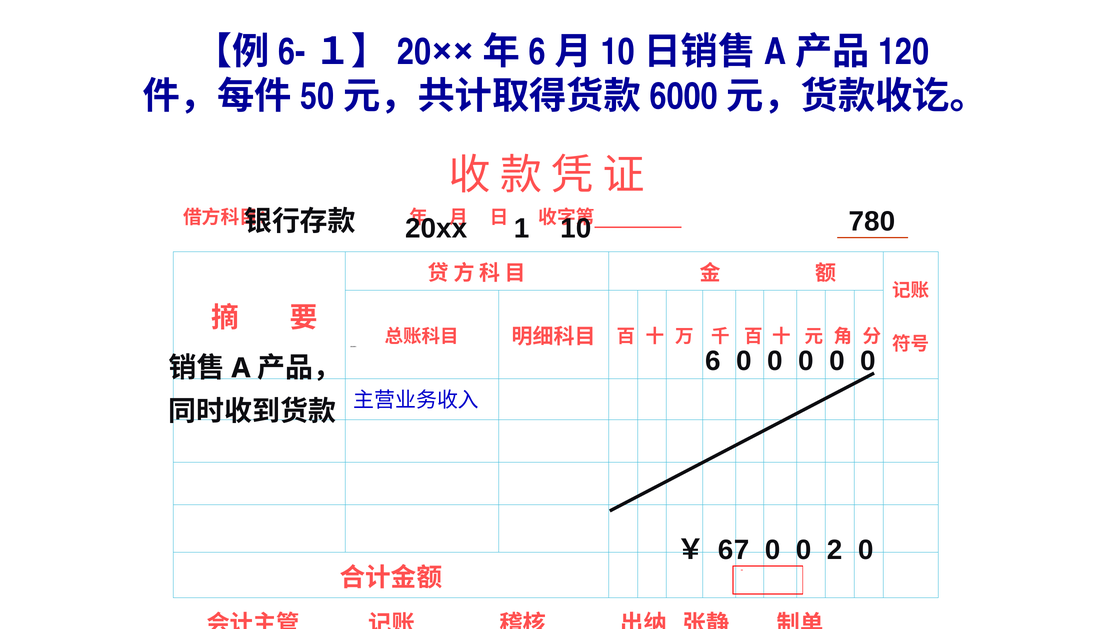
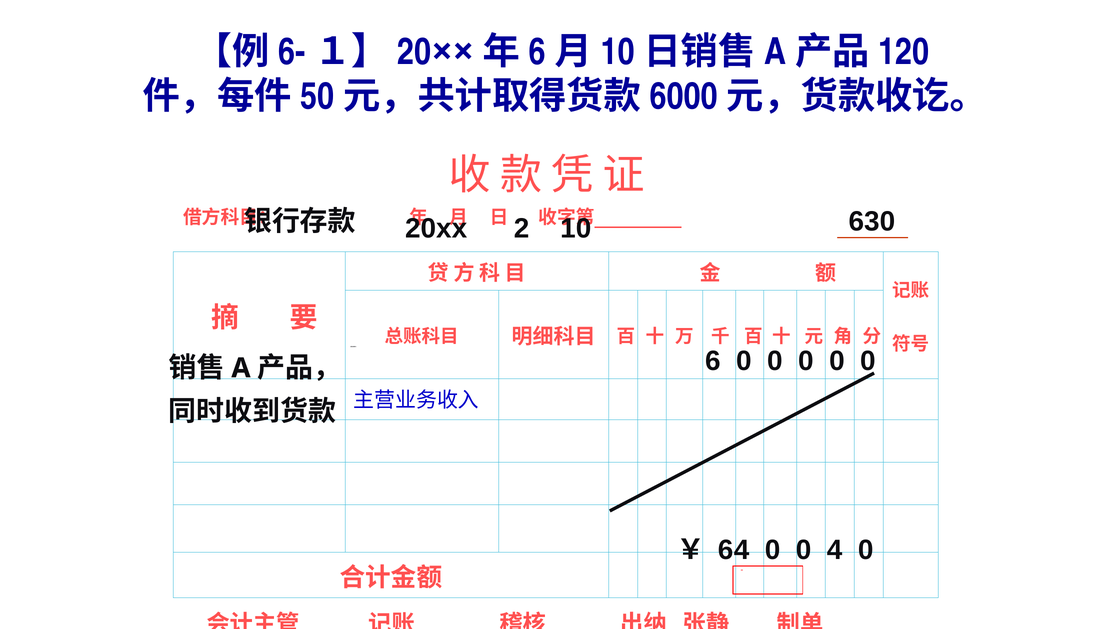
1: 1 -> 2
780: 780 -> 630
6 7: 7 -> 4
0 2: 2 -> 4
